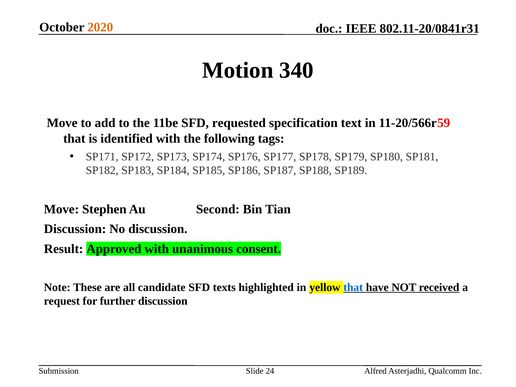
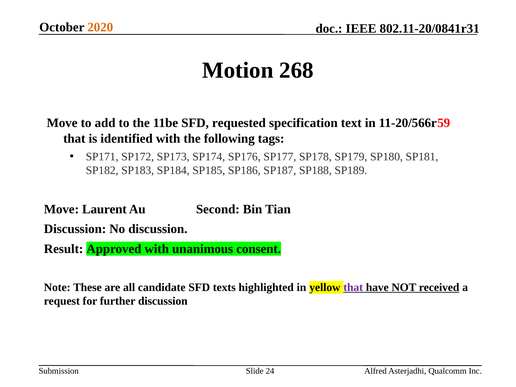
340: 340 -> 268
Stephen: Stephen -> Laurent
that at (353, 287) colour: blue -> purple
